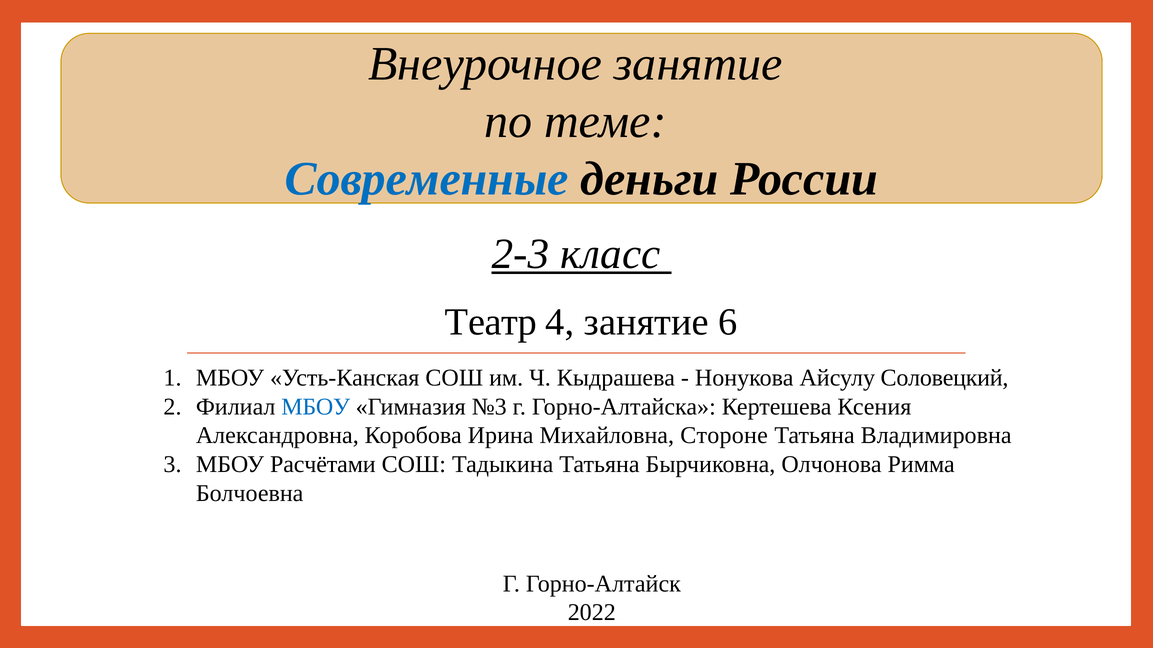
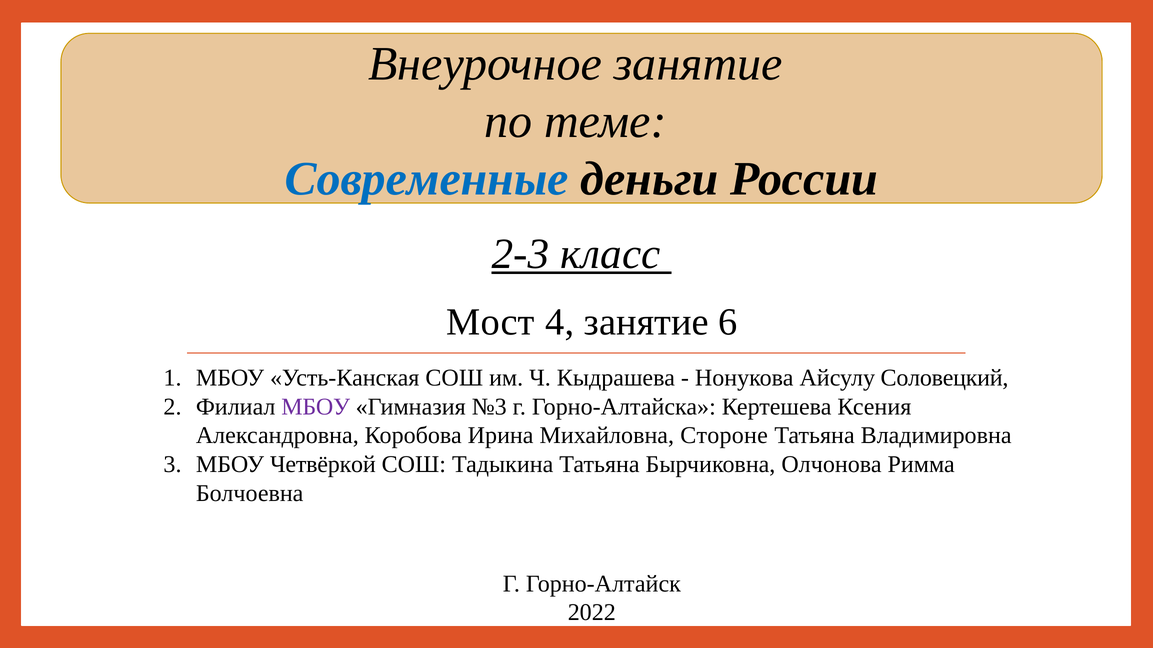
Театр: Театр -> Мост
МБОУ at (316, 407) colour: blue -> purple
Расчётами: Расчётами -> Четвёркой
